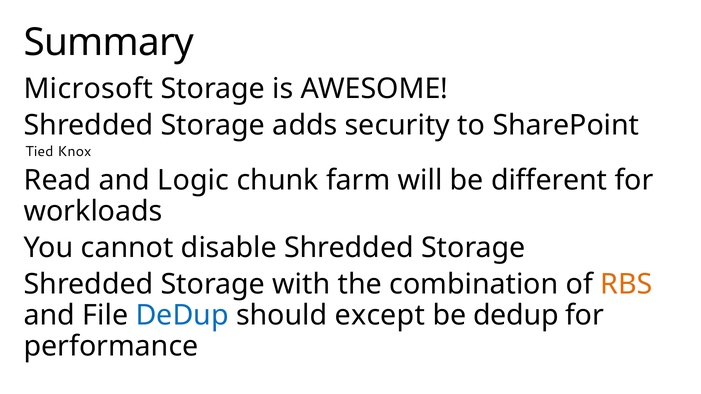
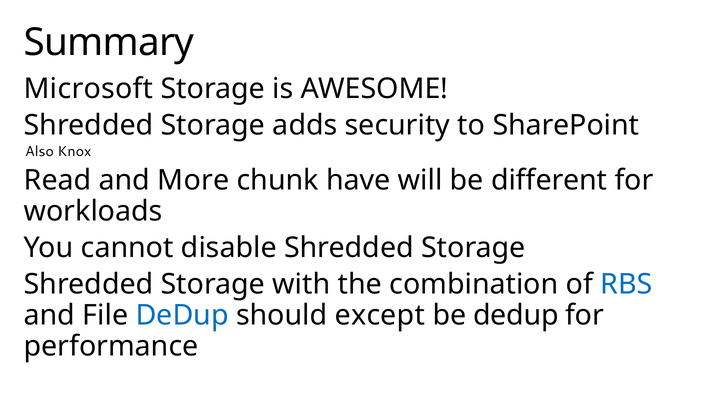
Tied: Tied -> Also
Logic: Logic -> More
farm: farm -> have
RBS colour: orange -> blue
